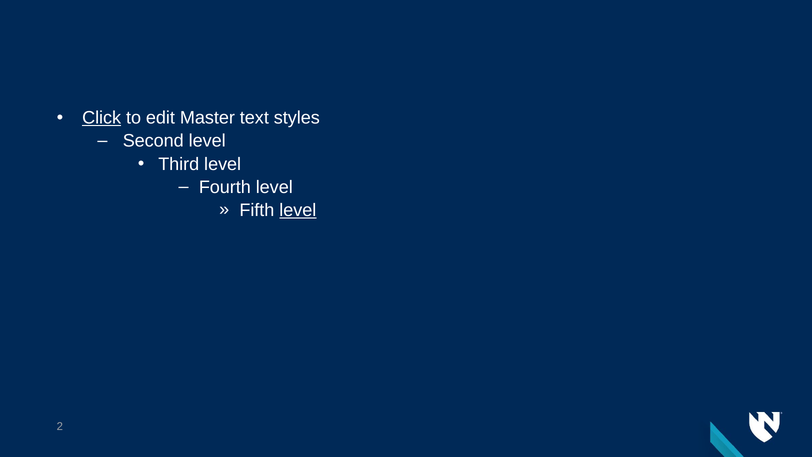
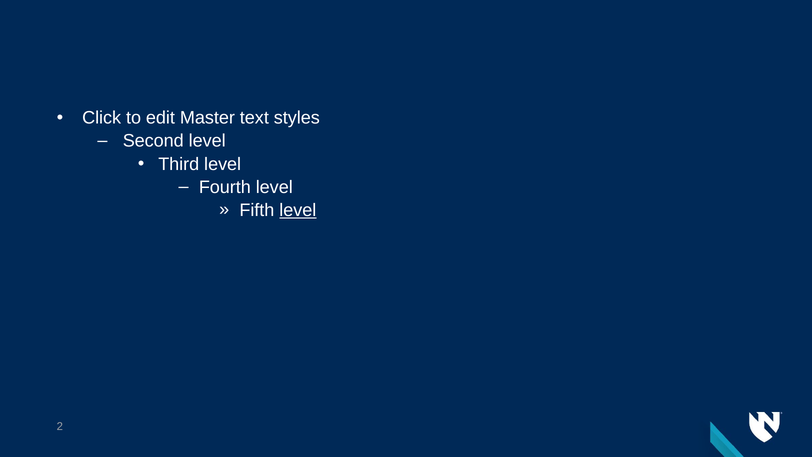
Click underline: present -> none
